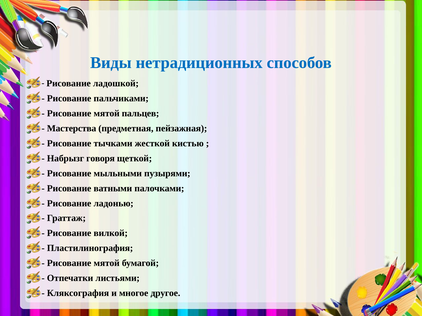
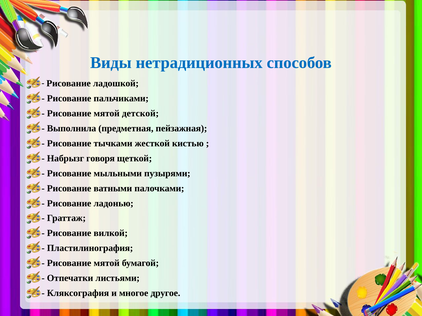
пальцев: пальцев -> детской
Мастерства: Мастерства -> Выполнила
